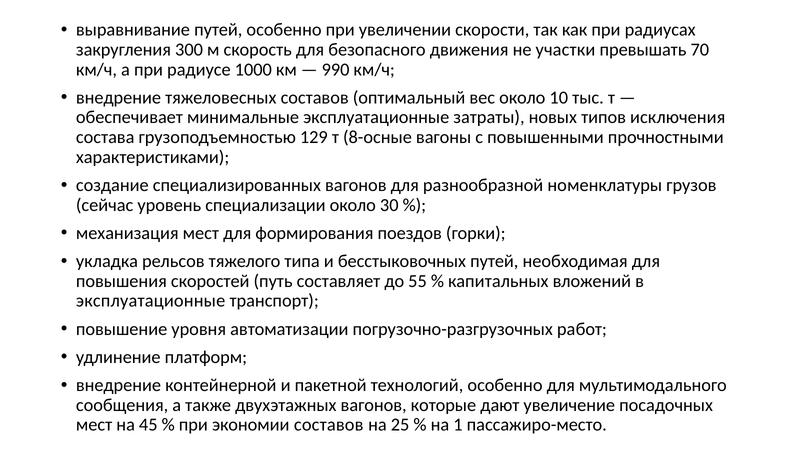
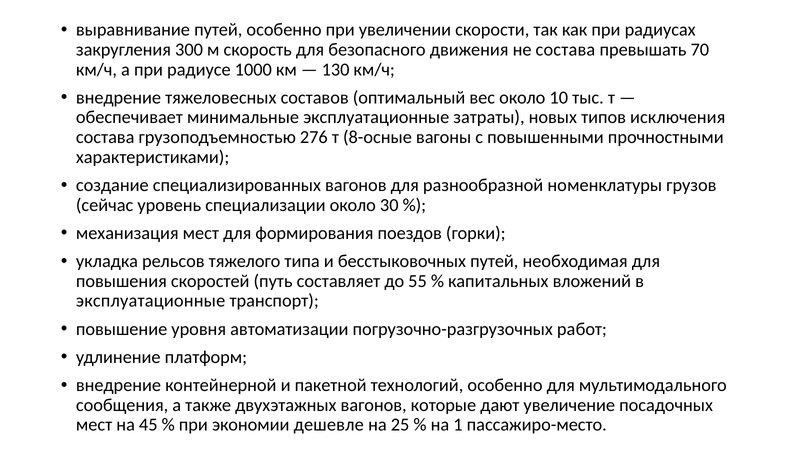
не участки: участки -> состава
990: 990 -> 130
129: 129 -> 276
экономии составов: составов -> дешевле
